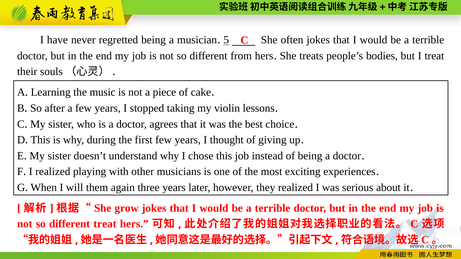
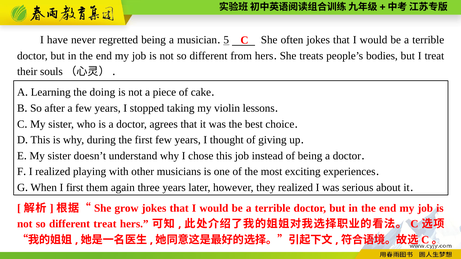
music: music -> doing
I will: will -> first
